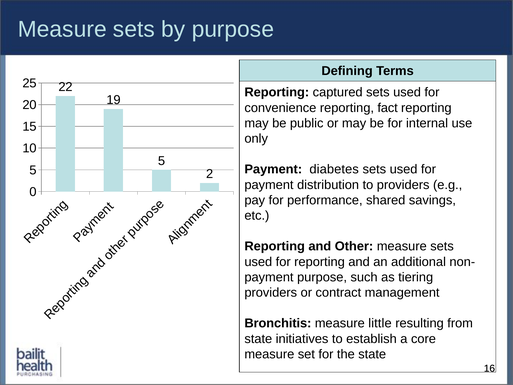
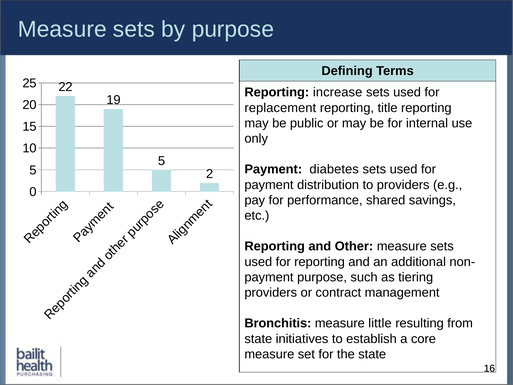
captured: captured -> increase
convenience: convenience -> replacement
fact: fact -> title
